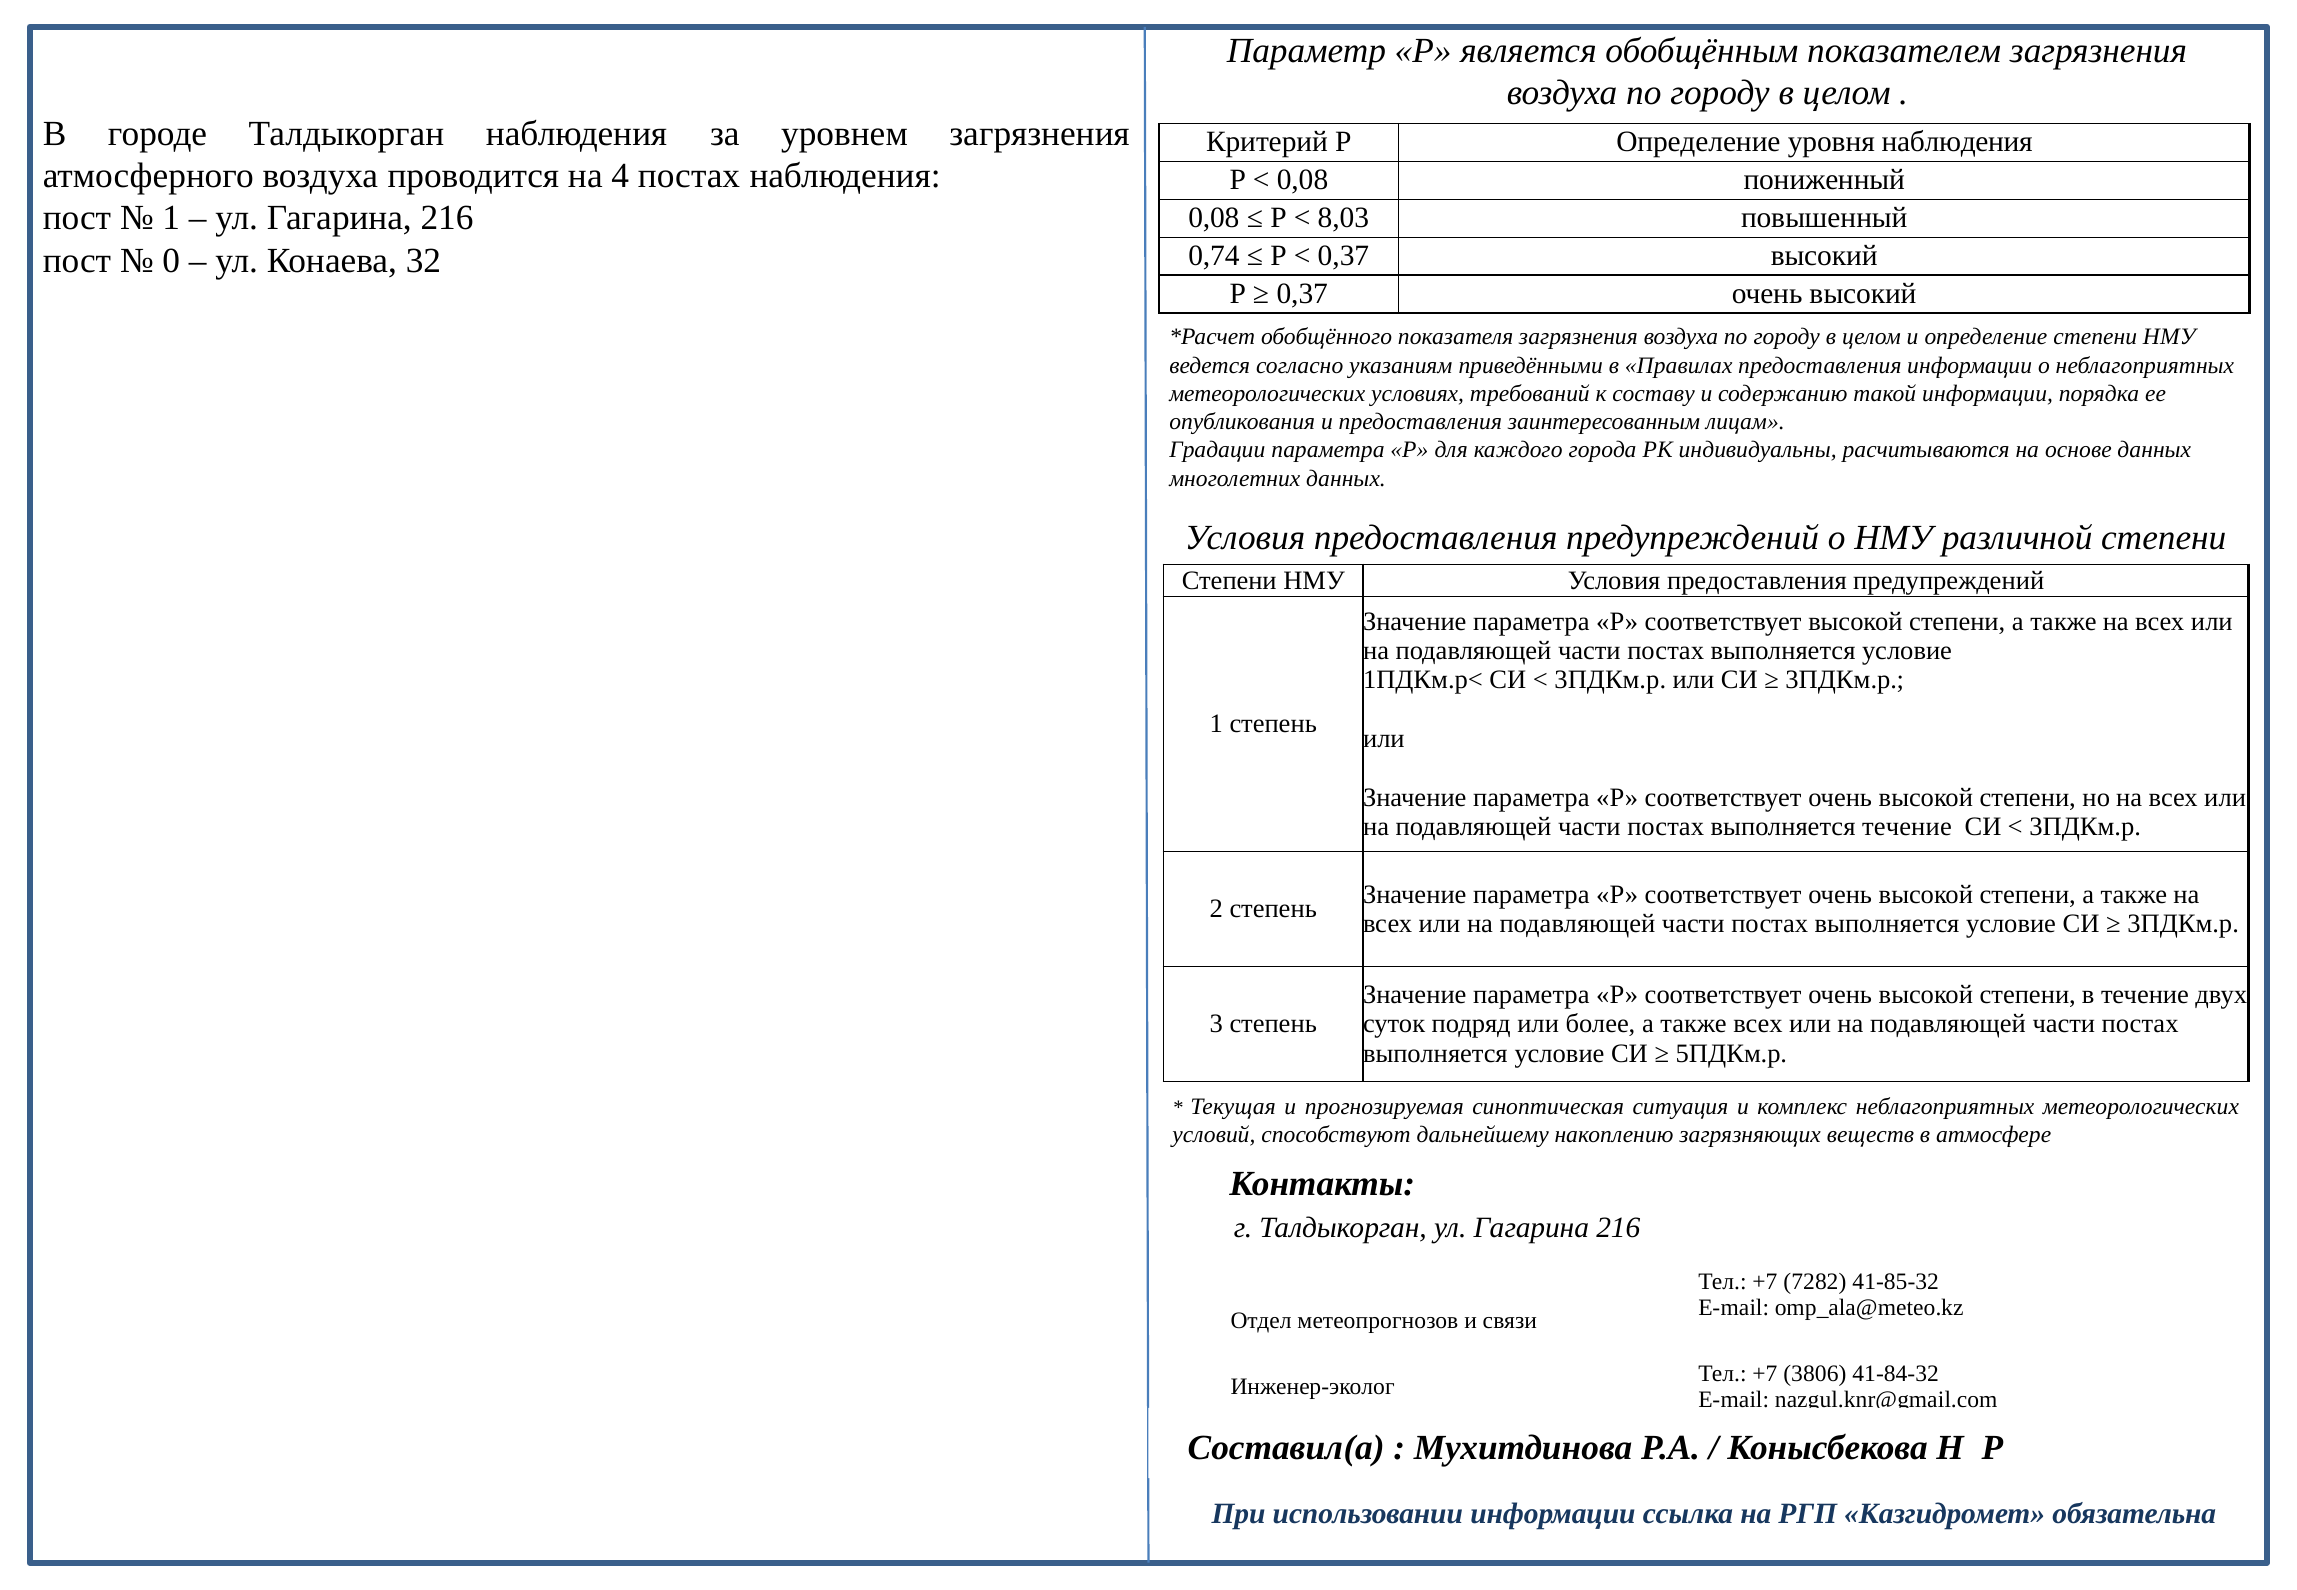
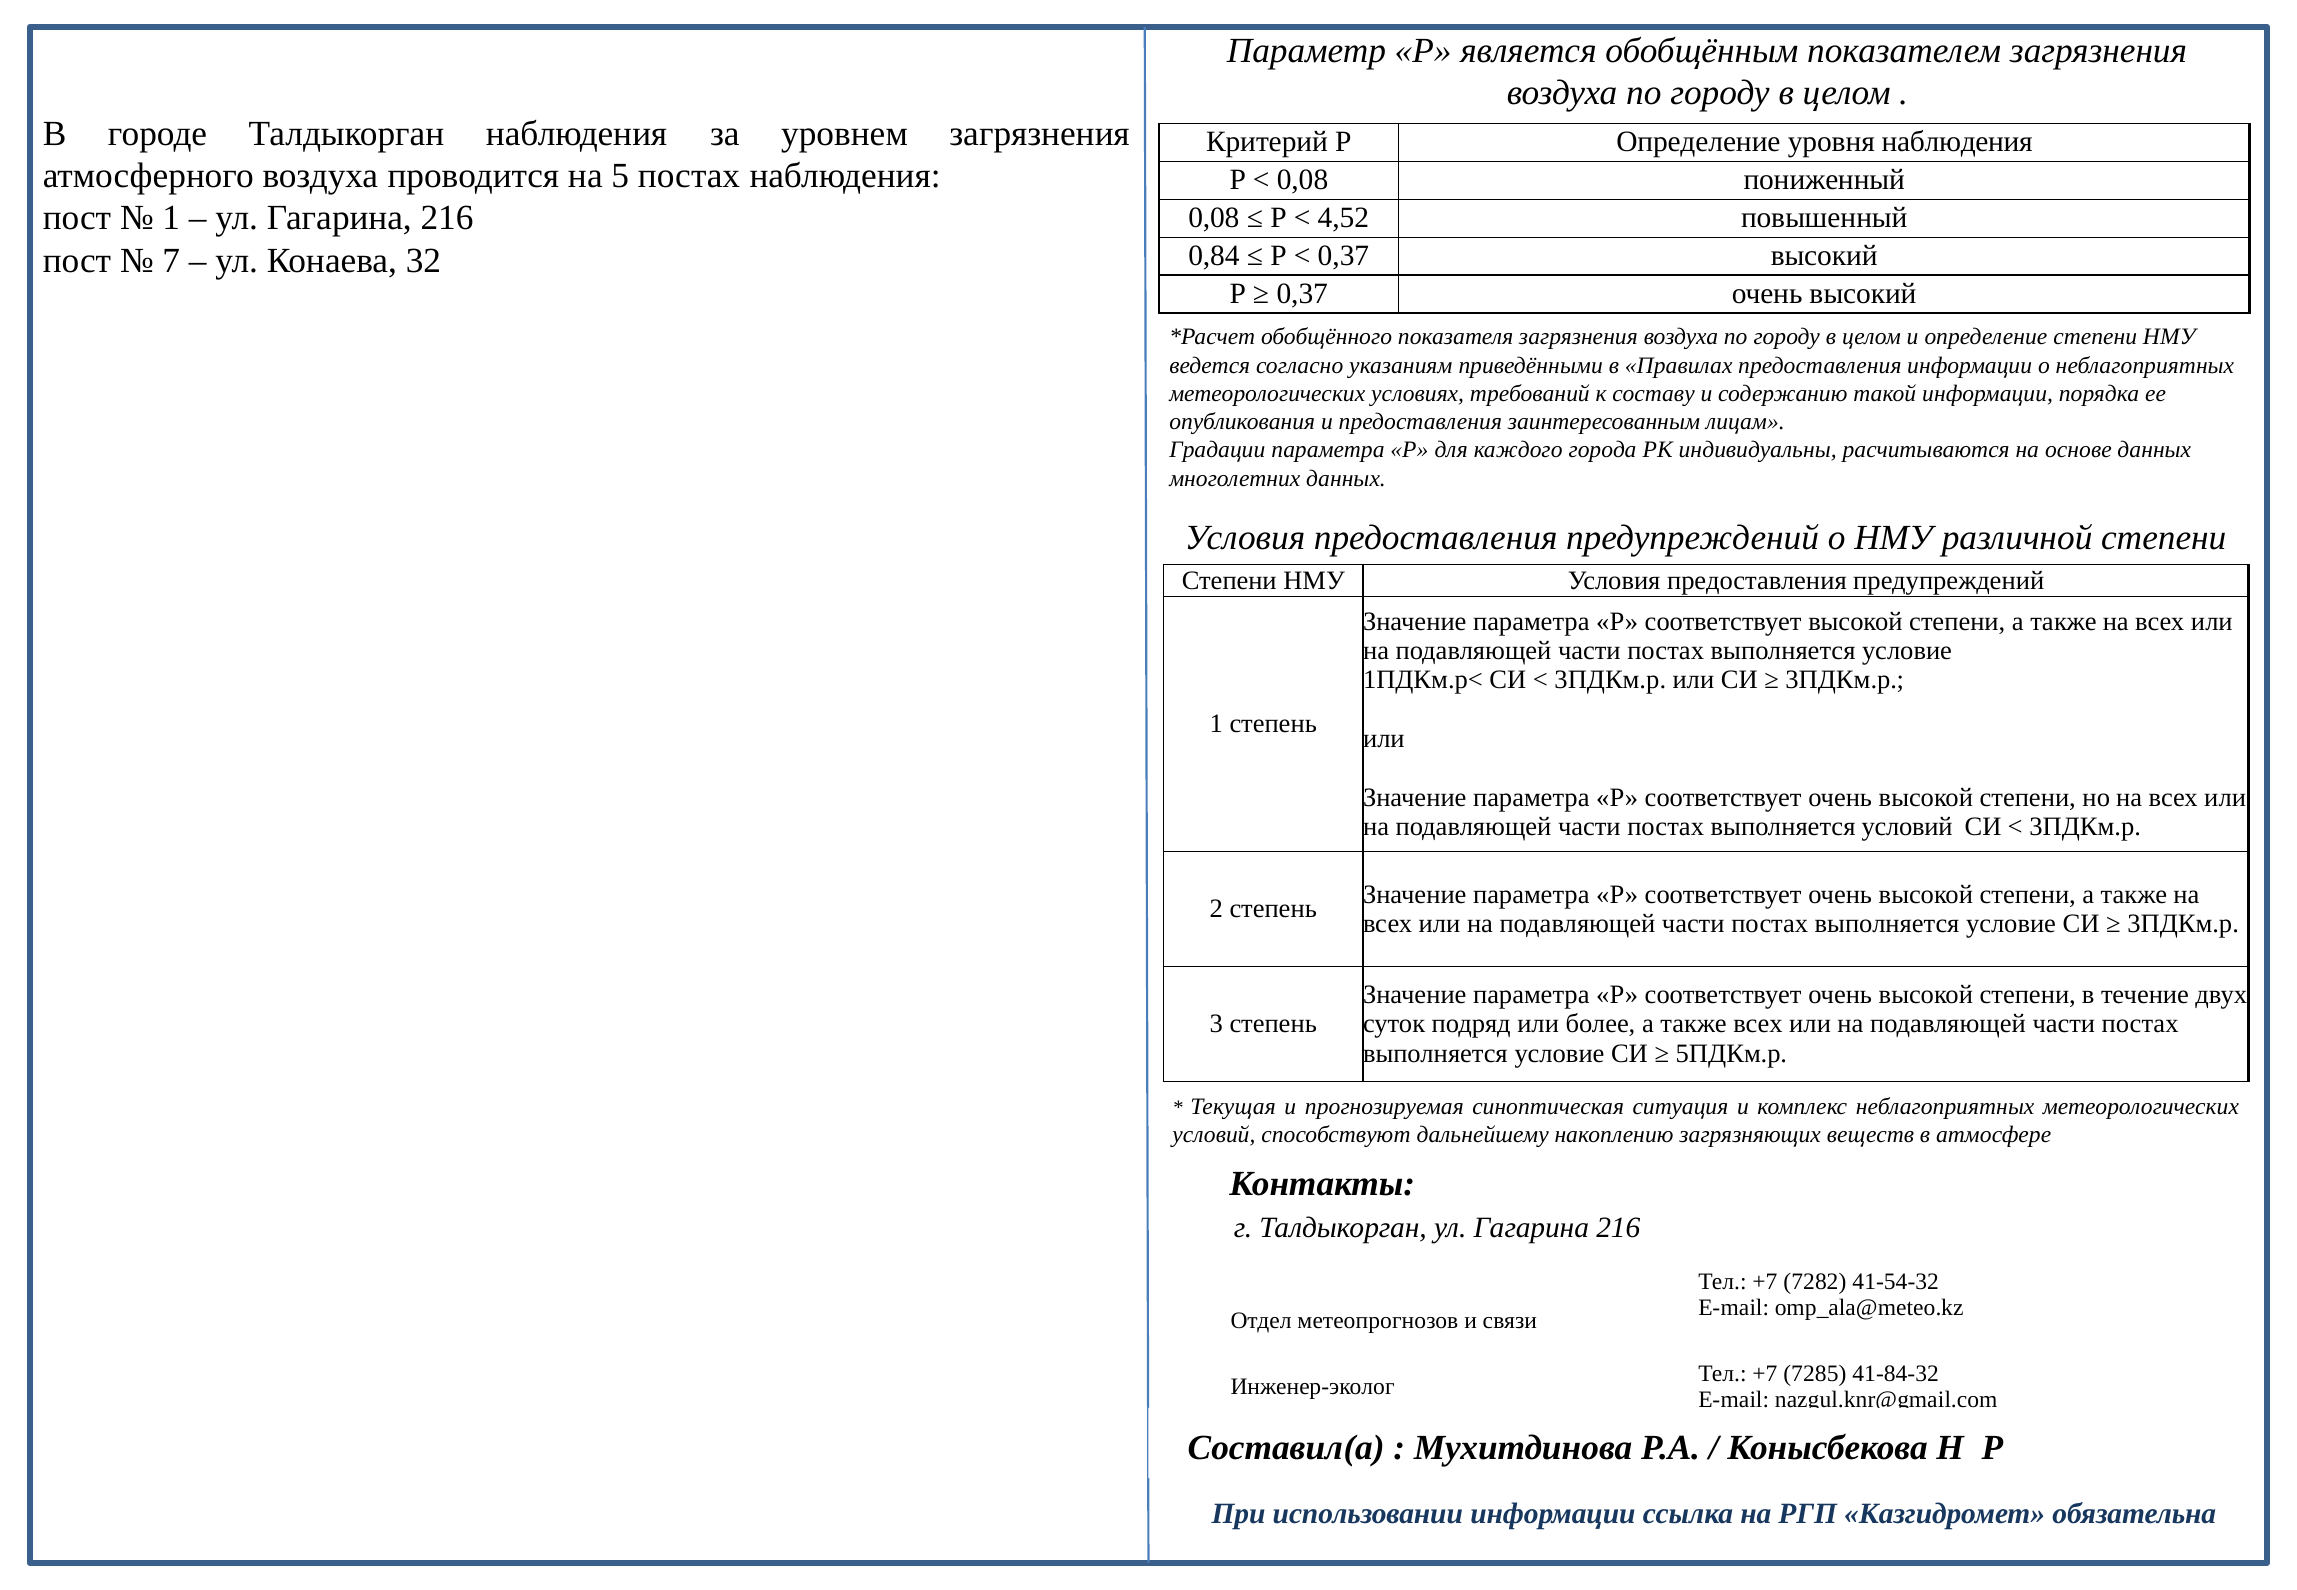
4: 4 -> 5
8,03: 8,03 -> 4,52
0,74: 0,74 -> 0,84
0: 0 -> 7
выполняется течение: течение -> условий
41-85-32: 41-85-32 -> 41-54-32
3806: 3806 -> 7285
